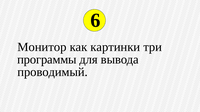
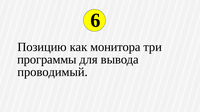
Монитор: Монитор -> Позицию
картинки: картинки -> монитора
